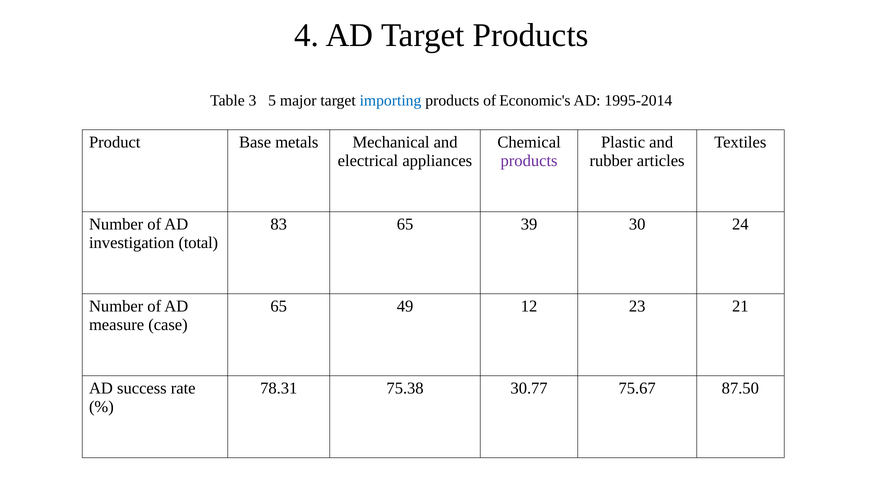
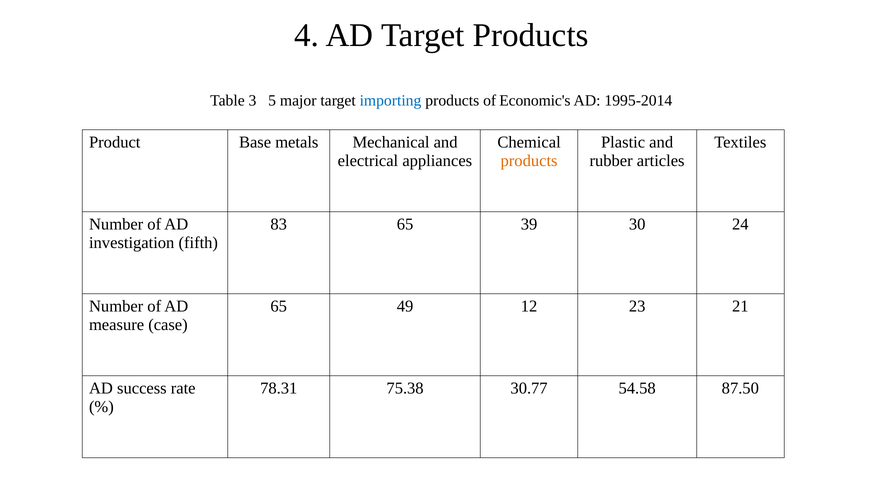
products at (529, 160) colour: purple -> orange
total: total -> fifth
75.67: 75.67 -> 54.58
